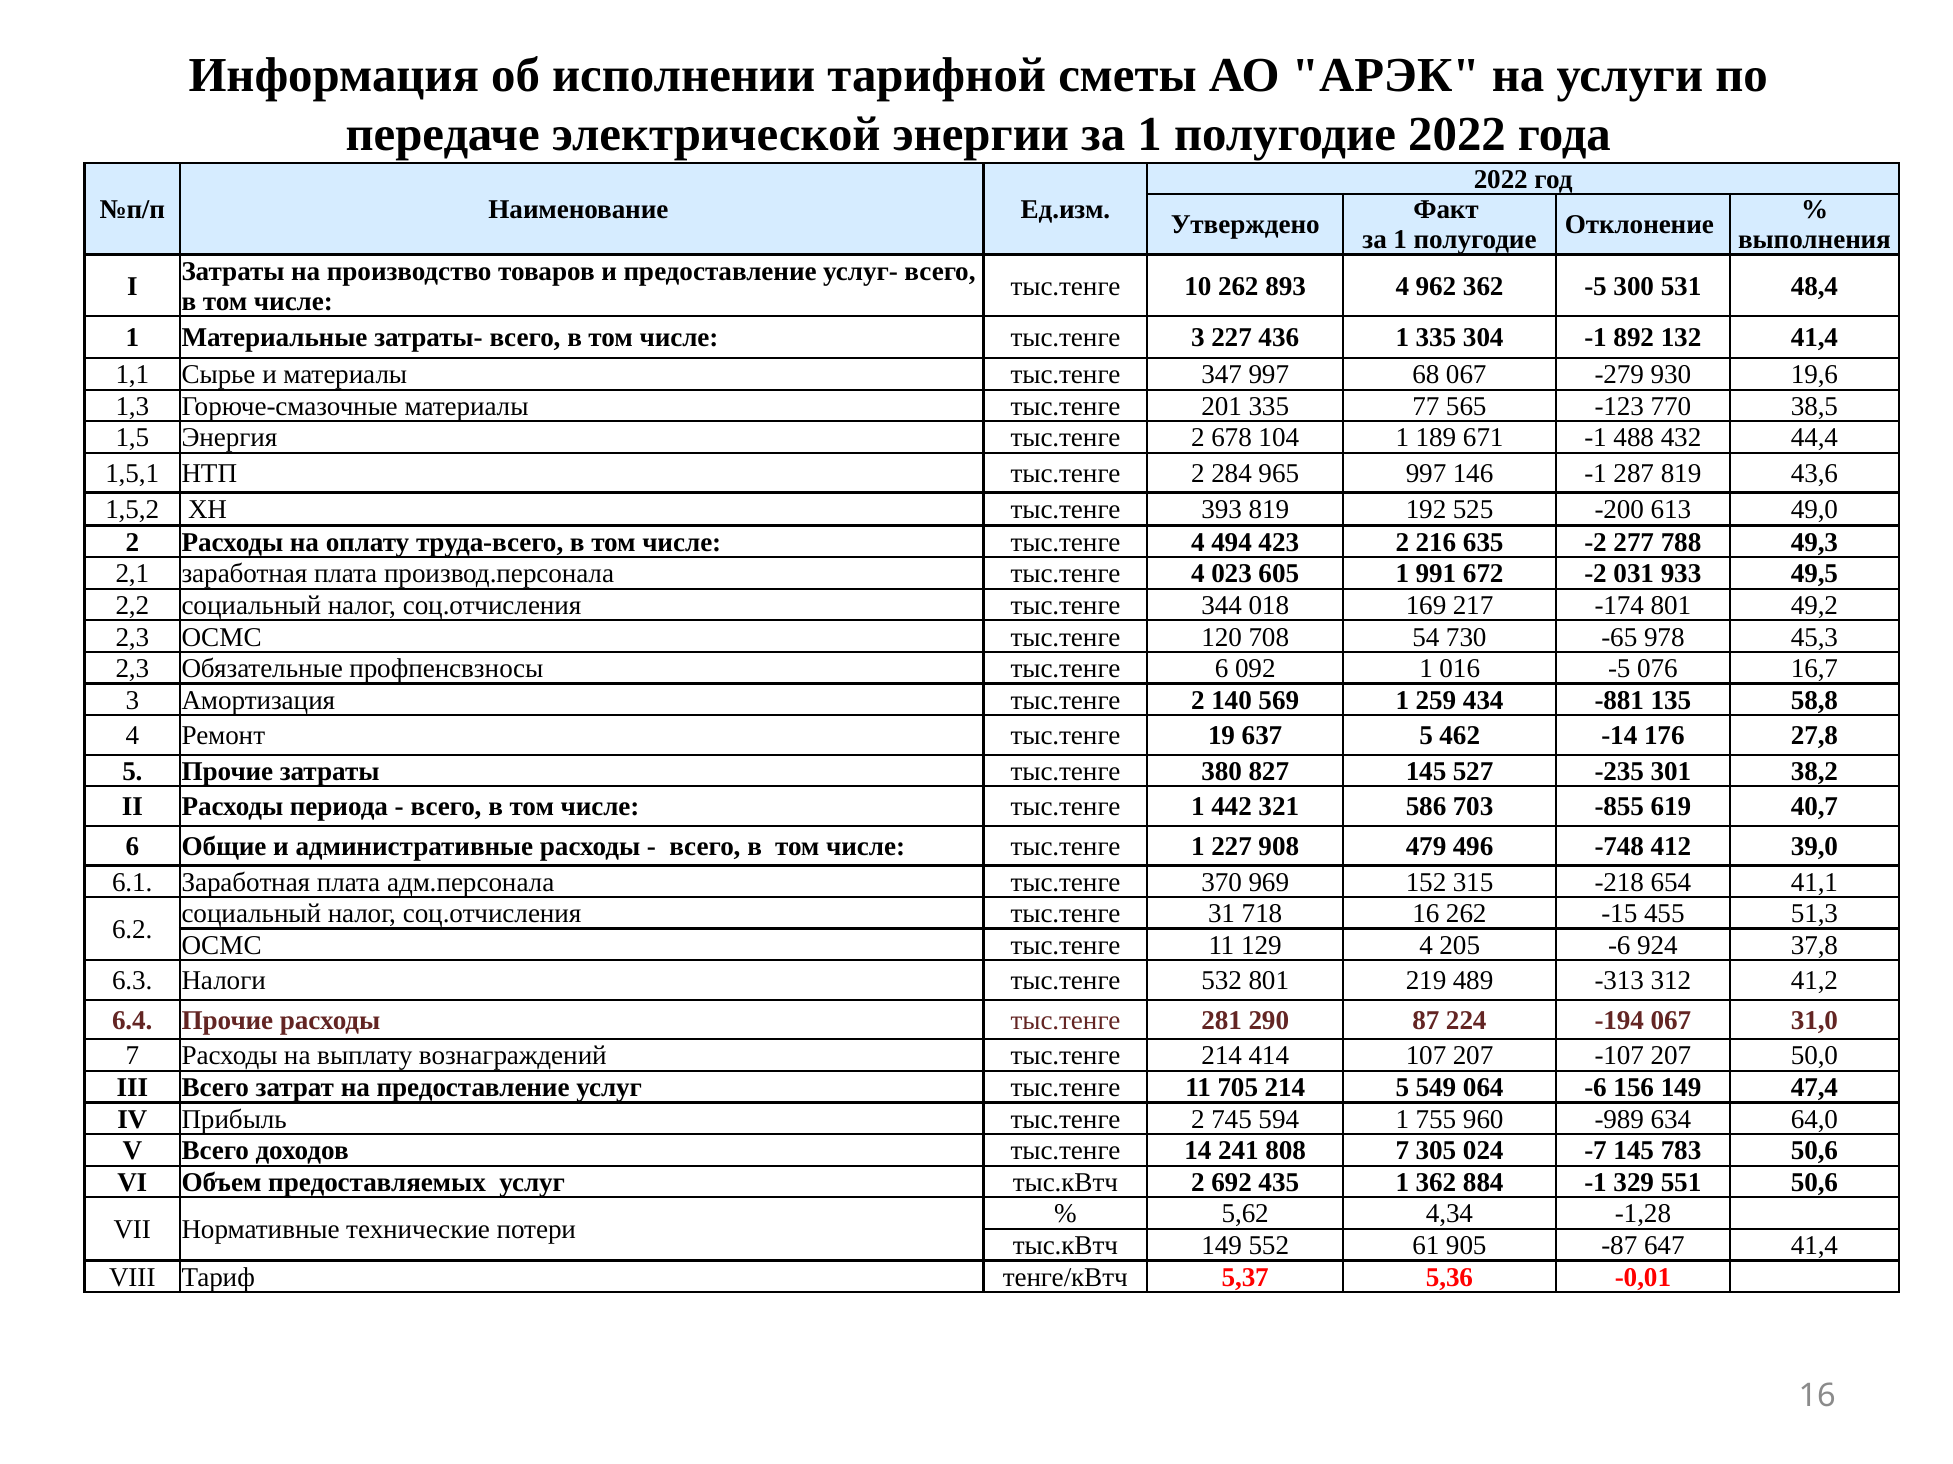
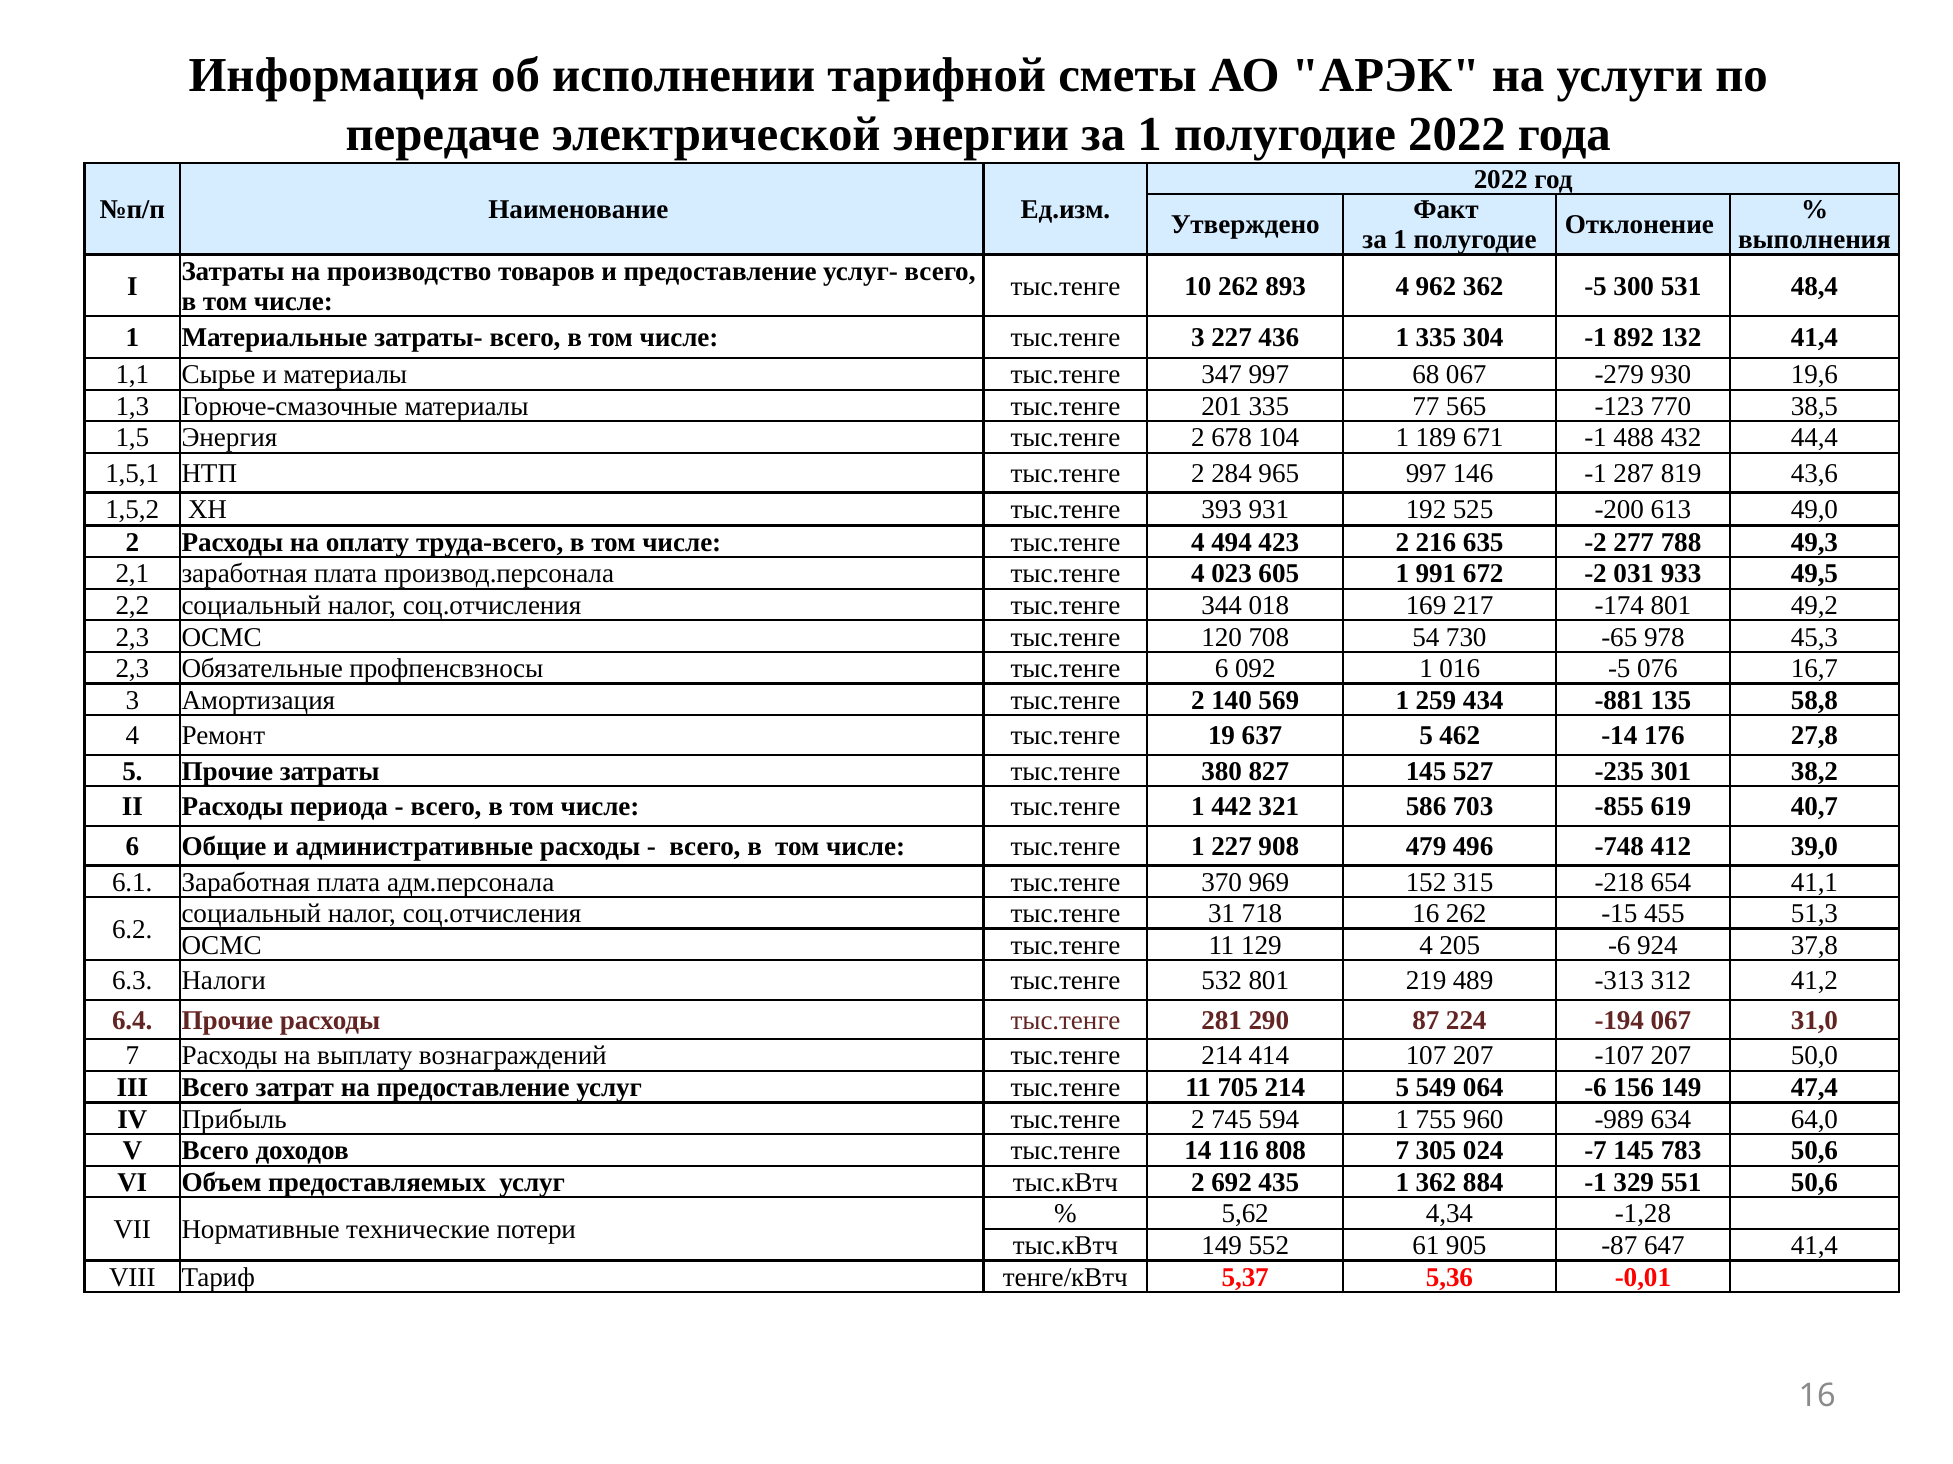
393 819: 819 -> 931
241: 241 -> 116
